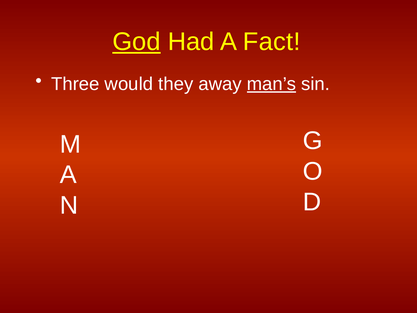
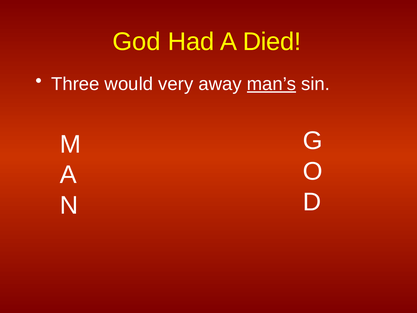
God underline: present -> none
Fact: Fact -> Died
they: they -> very
